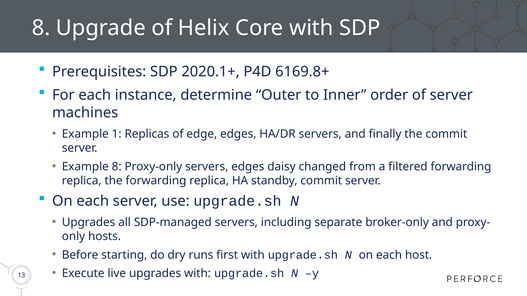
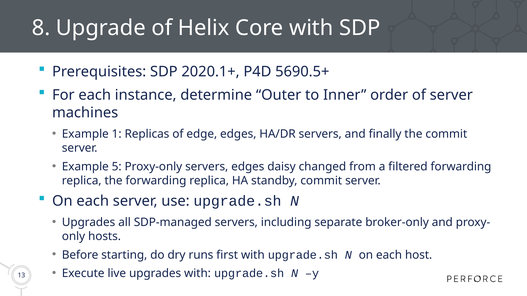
6169.8+: 6169.8+ -> 5690.5+
Example 8: 8 -> 5
